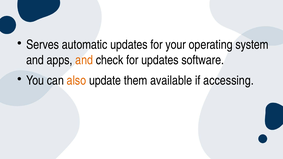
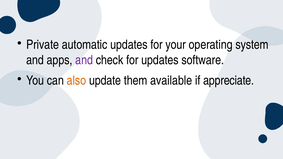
Serves: Serves -> Private
and at (84, 60) colour: orange -> purple
accessing: accessing -> appreciate
